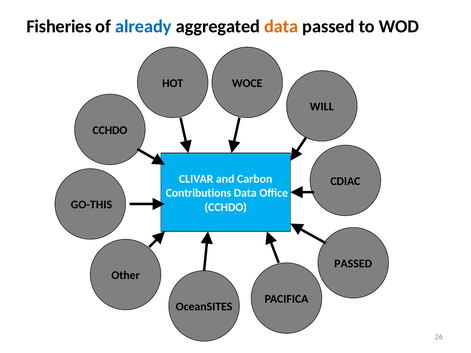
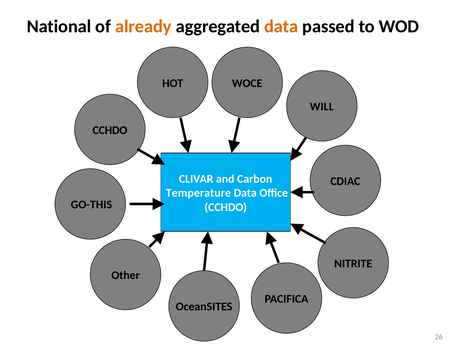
Fisheries: Fisheries -> National
already colour: blue -> orange
Contributions: Contributions -> Temperature
PASSED at (353, 264): PASSED -> NITRITE
